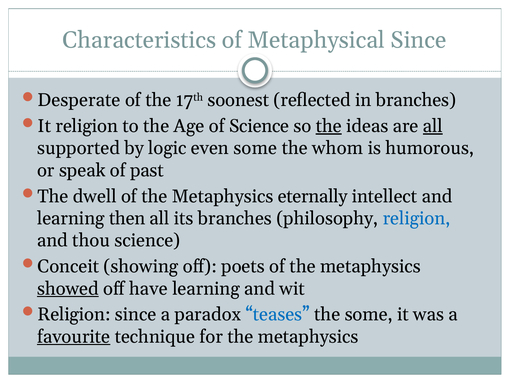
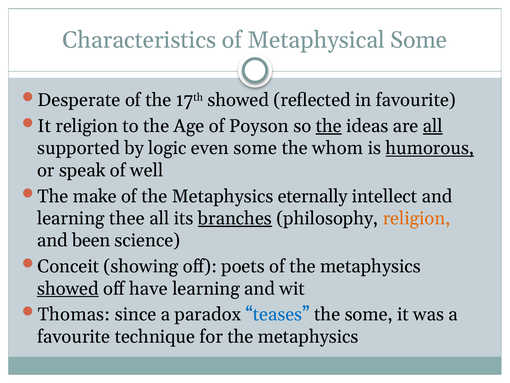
Metaphysical Since: Since -> Some
17th soonest: soonest -> showed
in branches: branches -> favourite
of Science: Science -> Poyson
humorous underline: none -> present
past: past -> well
dwell: dwell -> make
then: then -> thee
branches at (235, 218) underline: none -> present
religion at (417, 218) colour: blue -> orange
thou: thou -> been
Religion at (74, 314): Religion -> Thomas
favourite at (74, 336) underline: present -> none
